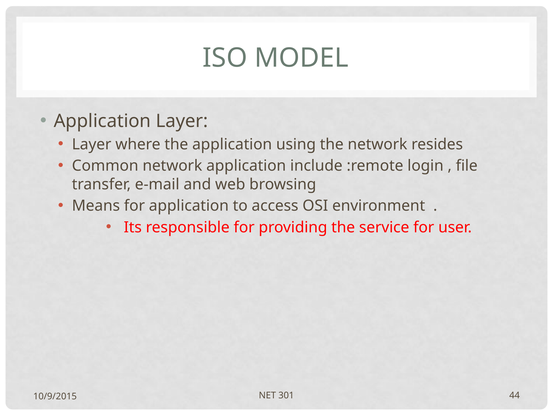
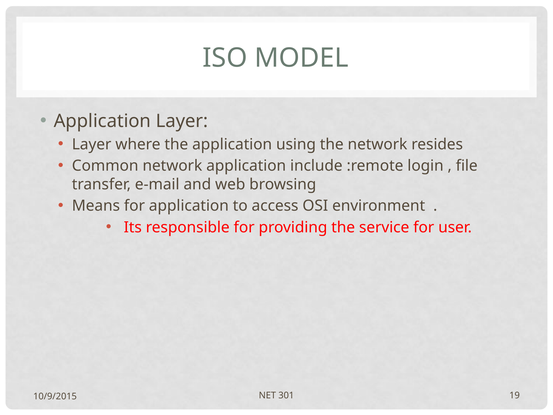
44: 44 -> 19
